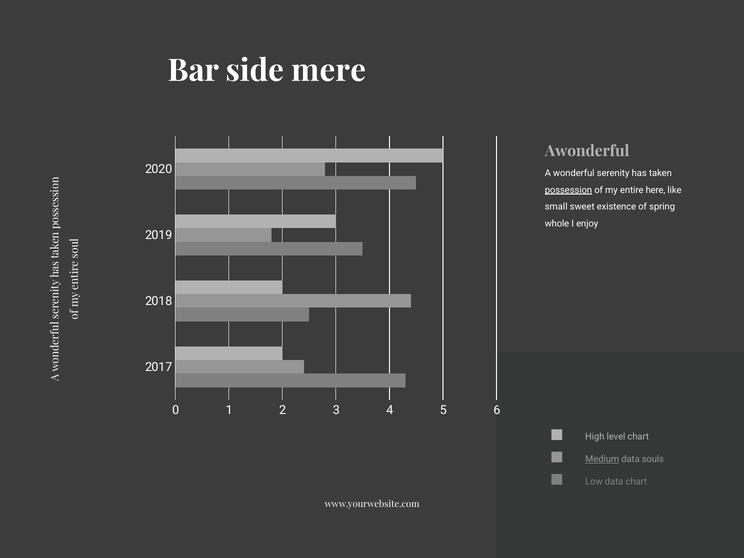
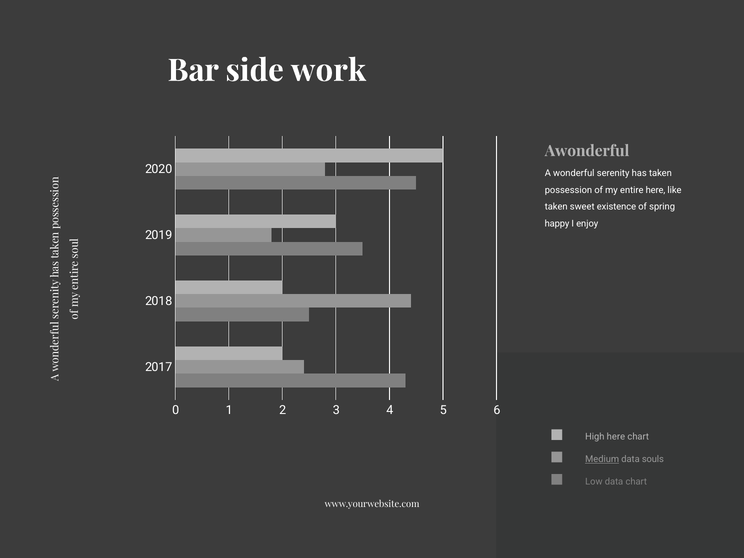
mere: mere -> work
possession underline: present -> none
small at (556, 207): small -> taken
whole: whole -> happy
High level: level -> here
